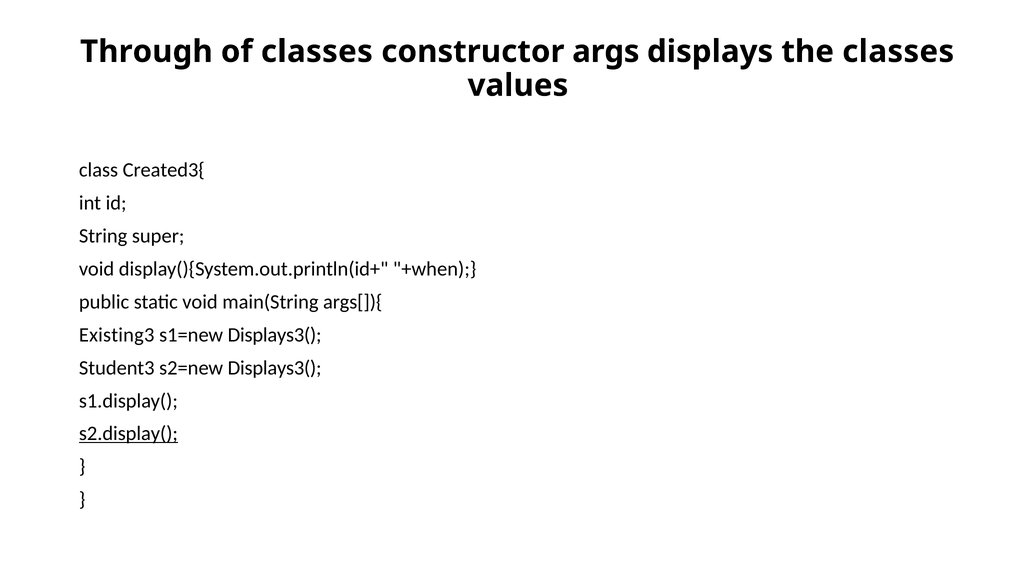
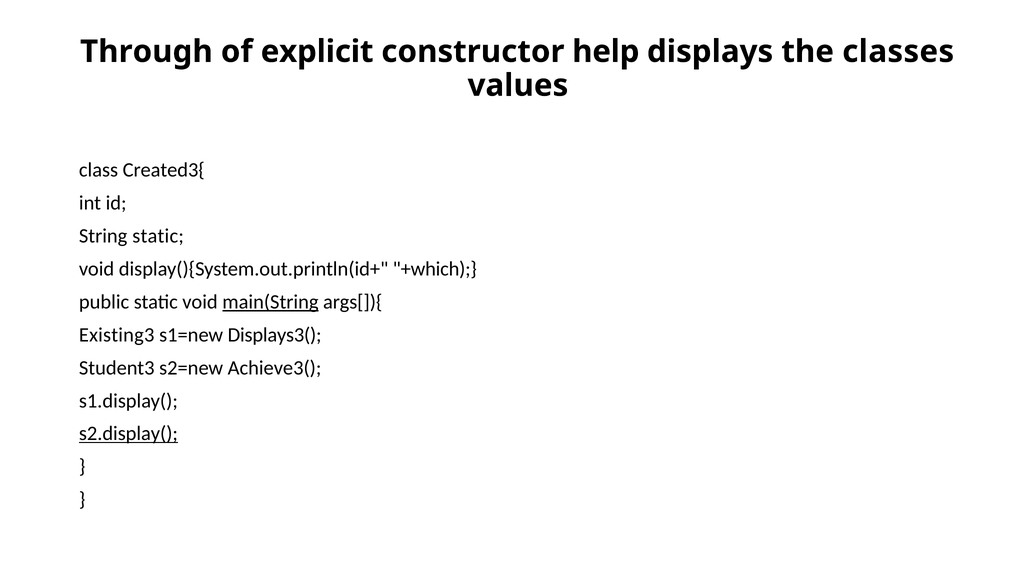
of classes: classes -> explicit
args: args -> help
String super: super -> static
+when: +when -> +which
main(String underline: none -> present
s2=new Displays3(: Displays3( -> Achieve3(
